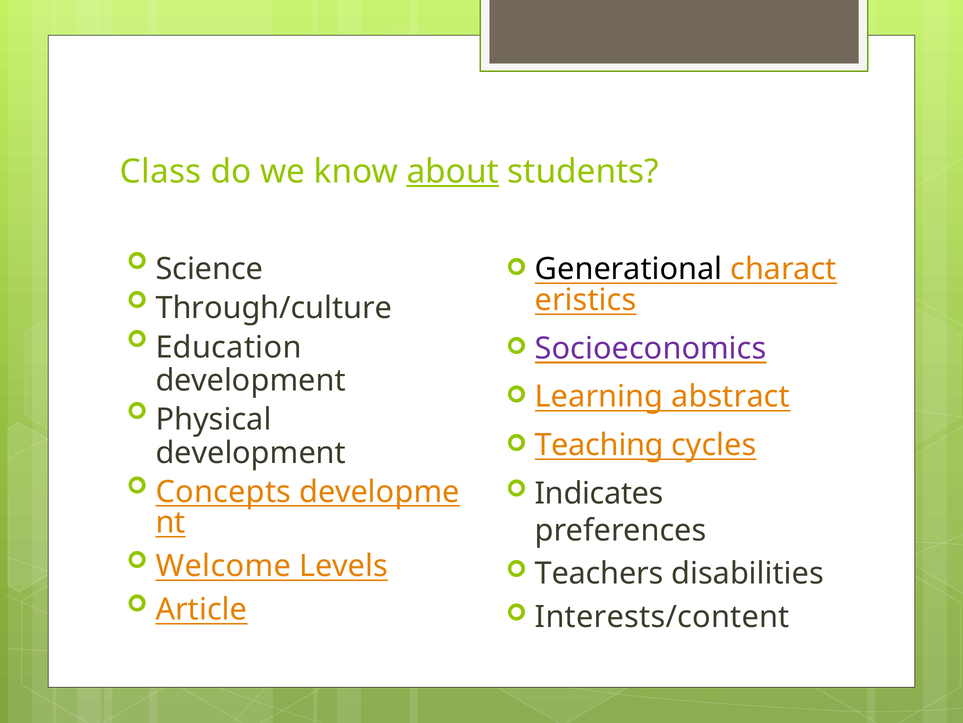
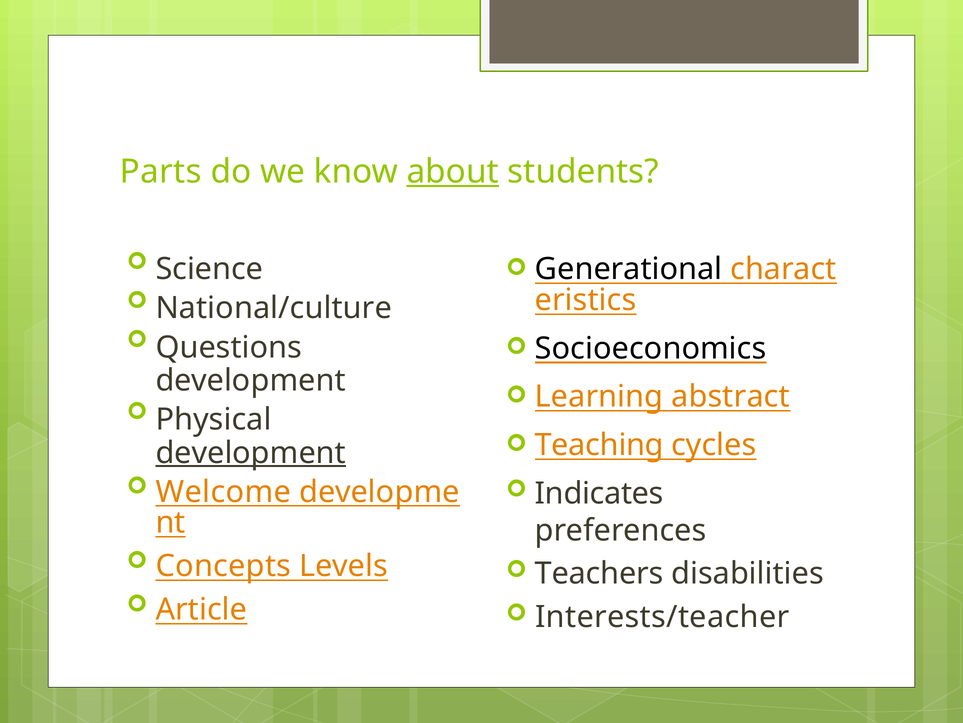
Class: Class -> Parts
Through/culture: Through/culture -> National/culture
Education: Education -> Questions
Socioeconomics colour: purple -> black
development at (251, 452) underline: none -> present
Concepts: Concepts -> Welcome
Welcome: Welcome -> Concepts
Interests/content: Interests/content -> Interests/teacher
